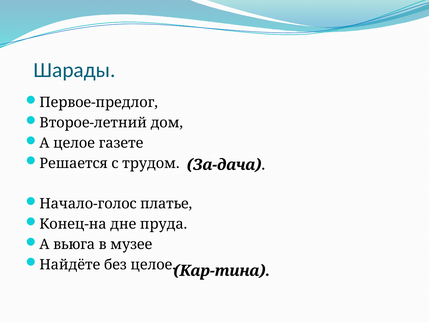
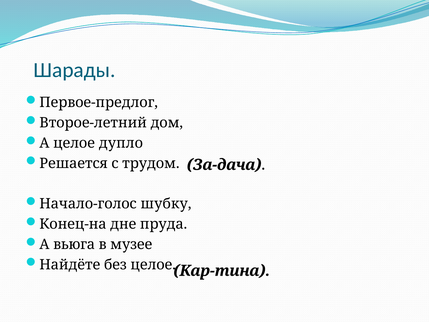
газете: газете -> дупло
платье: платье -> шубку
